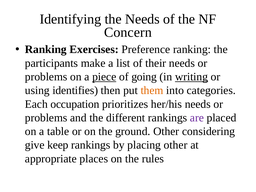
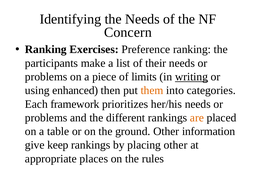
piece underline: present -> none
going: going -> limits
identifies: identifies -> enhanced
occupation: occupation -> framework
are colour: purple -> orange
considering: considering -> information
